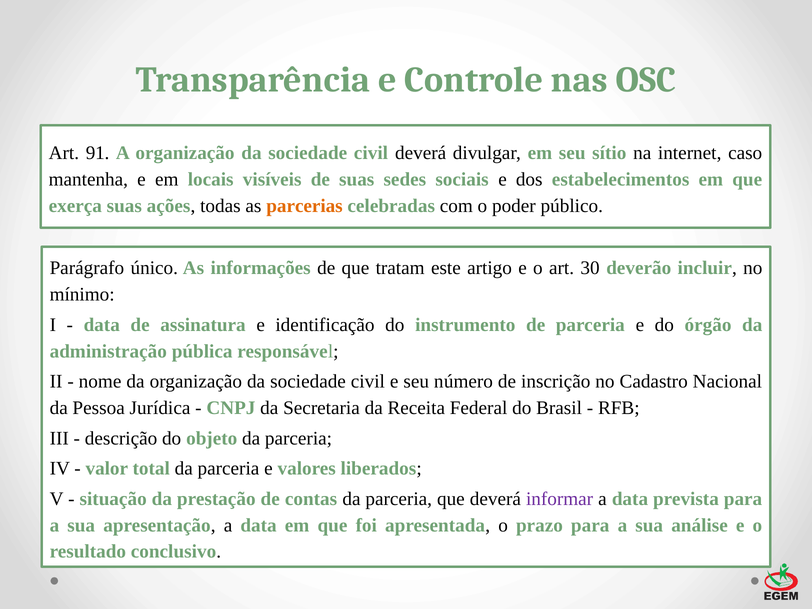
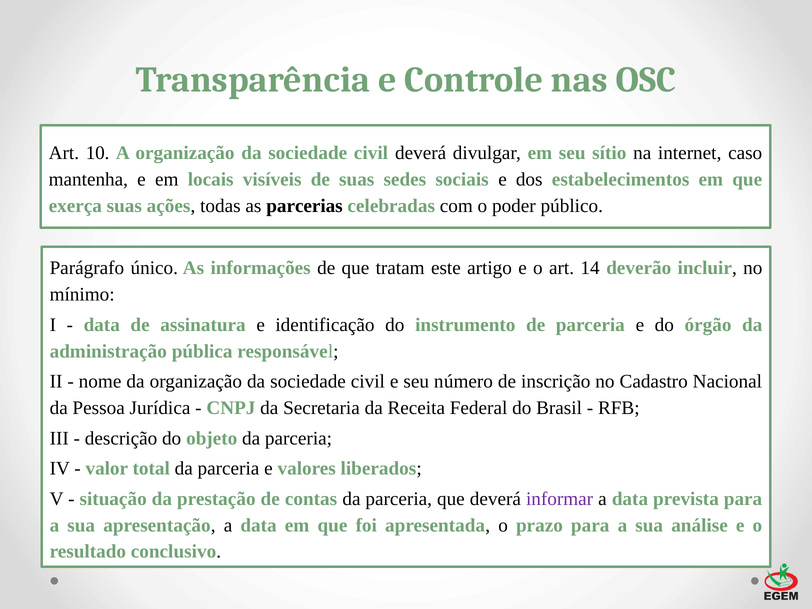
91: 91 -> 10
parcerias colour: orange -> black
30: 30 -> 14
